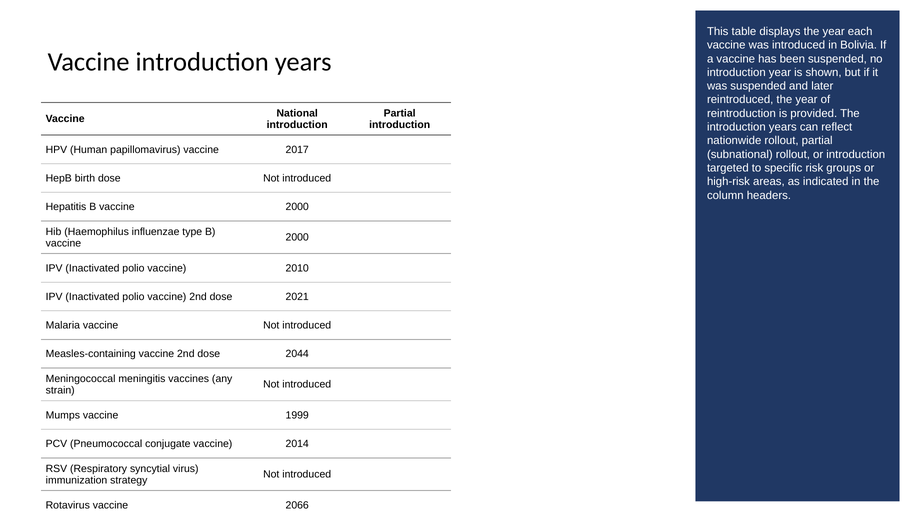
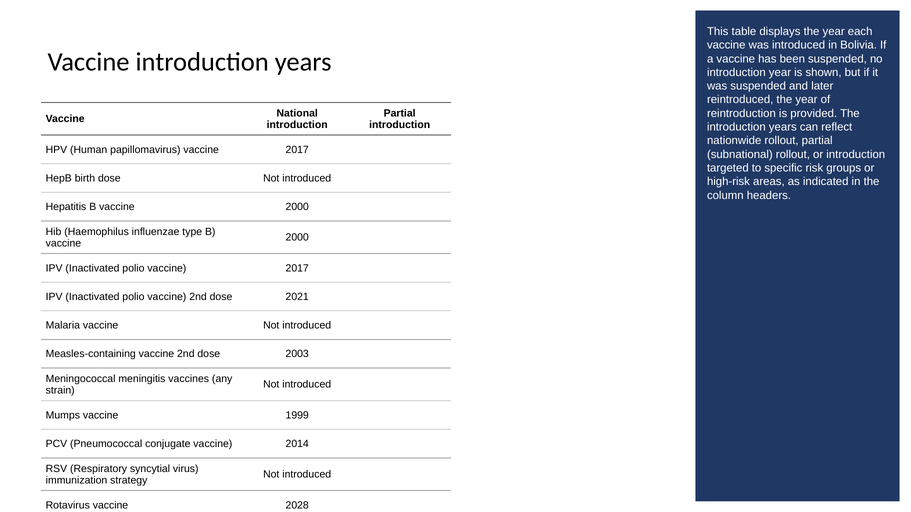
polio vaccine 2010: 2010 -> 2017
dose 2044: 2044 -> 2003
2066: 2066 -> 2028
